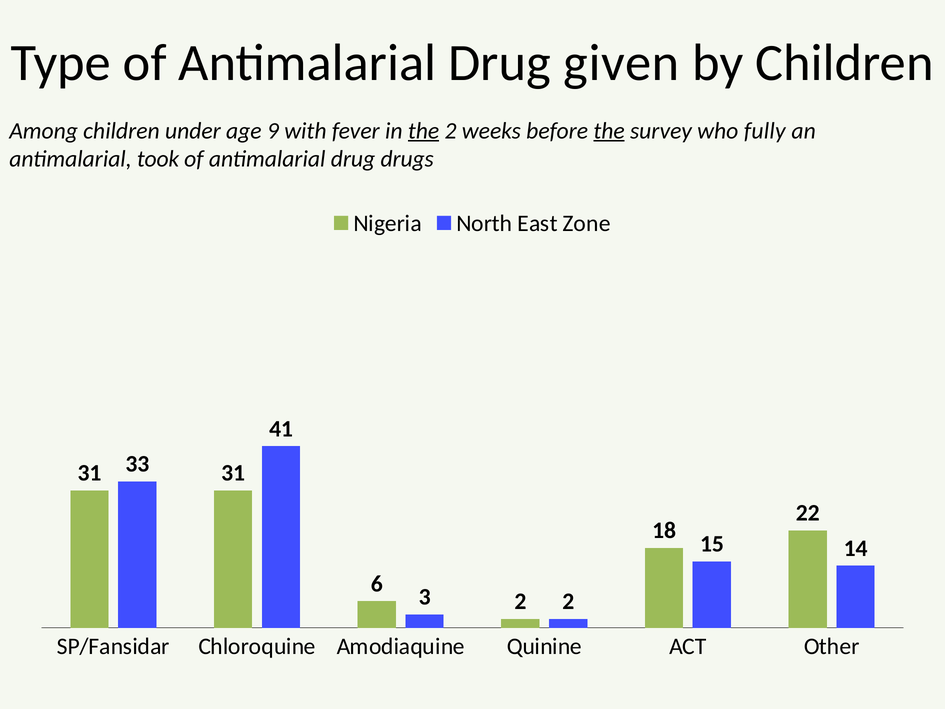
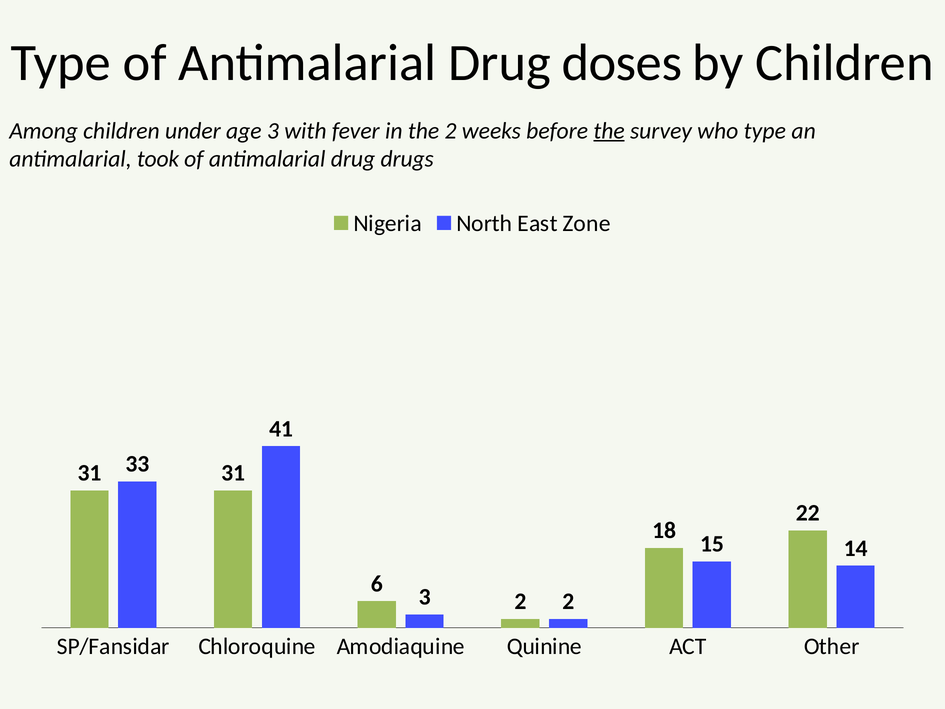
given: given -> doses
age 9: 9 -> 3
the at (424, 131) underline: present -> none
who fully: fully -> type
